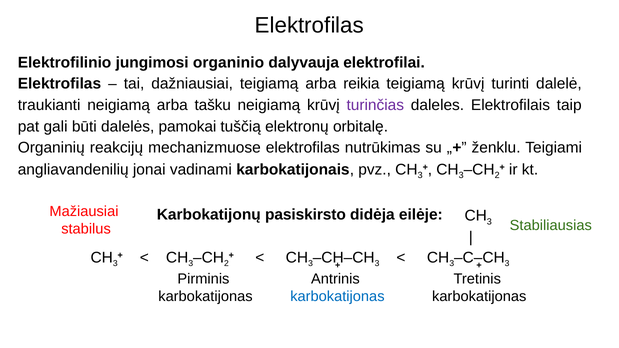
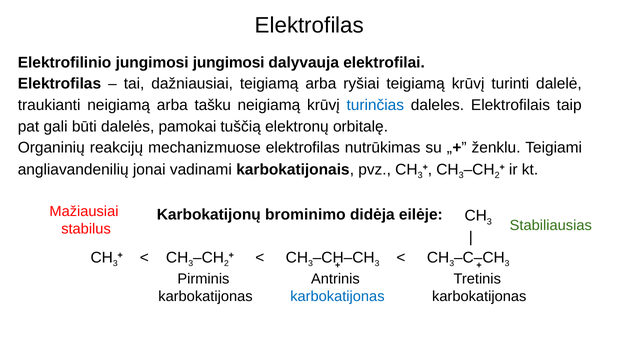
jungimosi organinio: organinio -> jungimosi
reikia: reikia -> ryšiai
turinčias colour: purple -> blue
pasiskirsto: pasiskirsto -> brominimo
